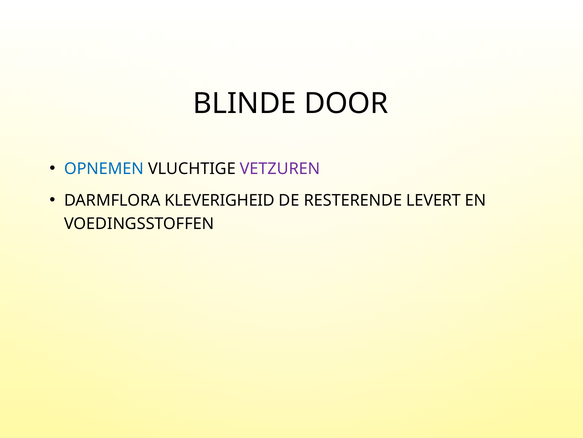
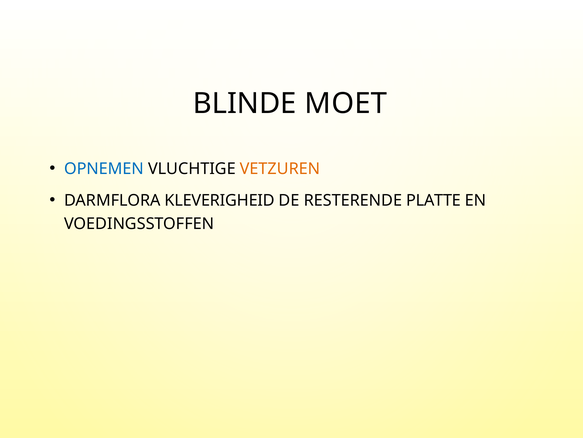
DOOR: DOOR -> MOET
VETZUREN colour: purple -> orange
LEVERT: LEVERT -> PLATTE
